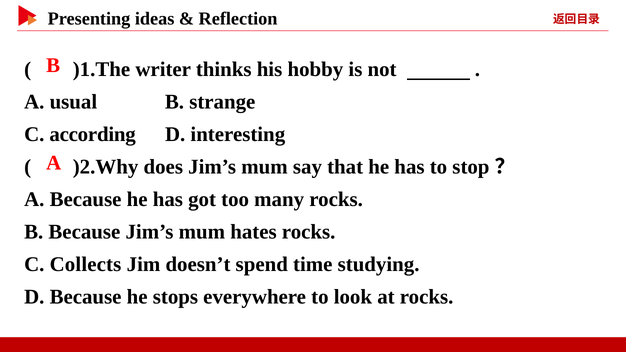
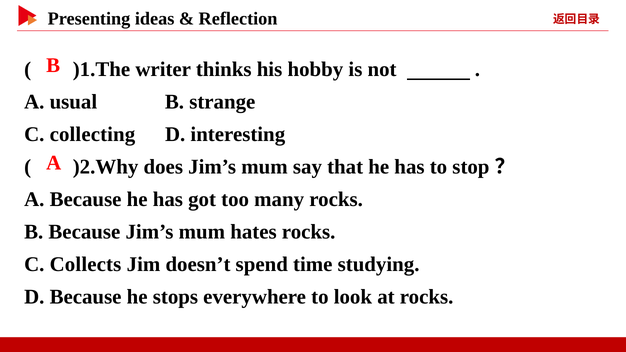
according: according -> collecting
